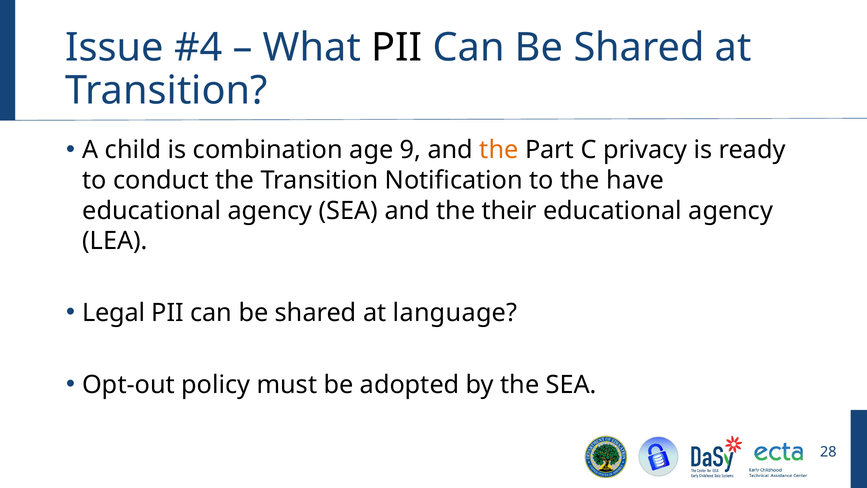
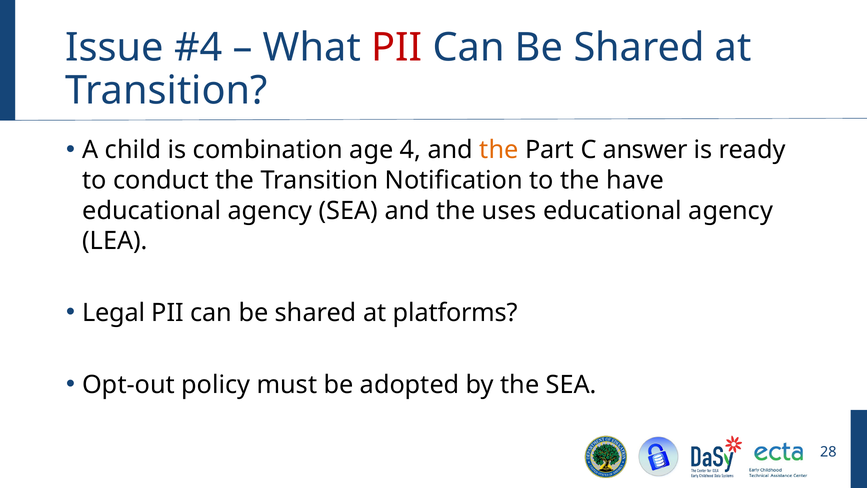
PII at (397, 47) colour: black -> red
9: 9 -> 4
privacy: privacy -> answer
their: their -> uses
language: language -> platforms
